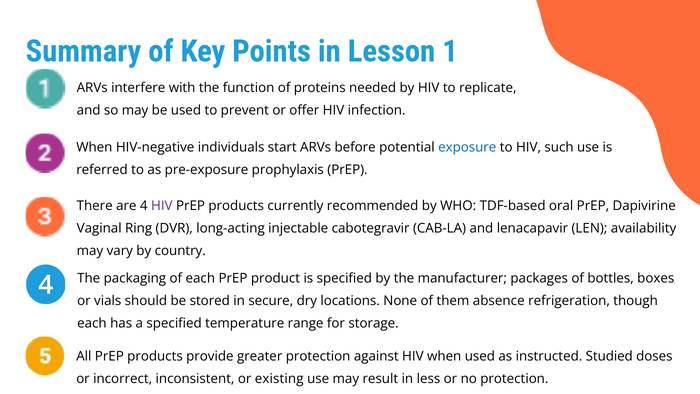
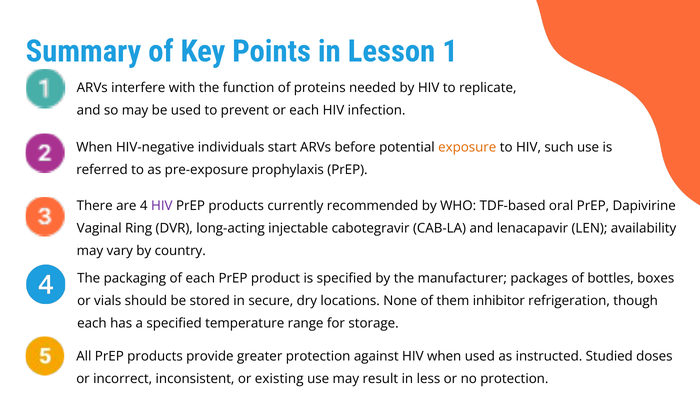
or offer: offer -> each
exposure colour: blue -> orange
absence: absence -> inhibitor
